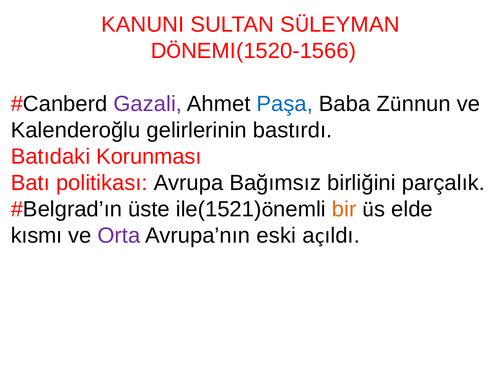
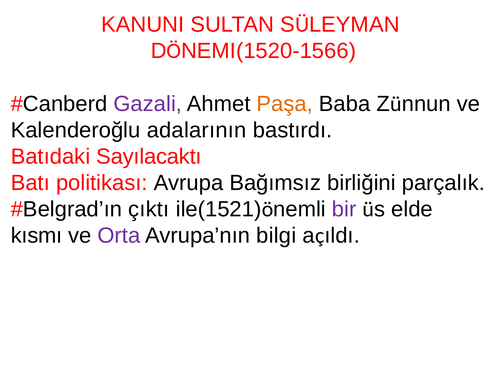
Paşa colour: blue -> orange
gelirlerinin: gelirlerinin -> adalarının
Korunması: Korunması -> Sayılacaktı
üste: üste -> çıktı
bir colour: orange -> purple
eski: eski -> bilgi
